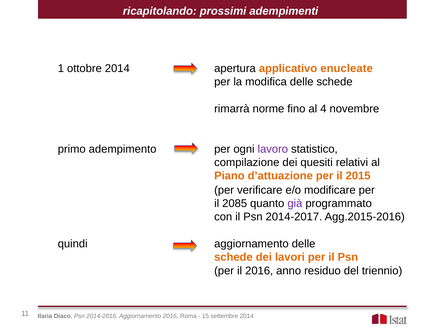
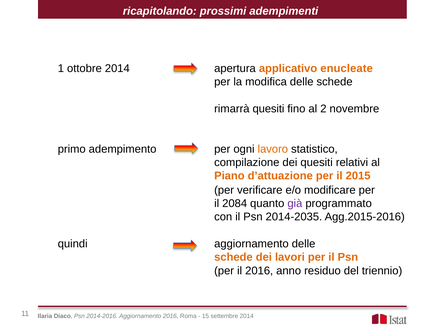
rimarrà norme: norme -> quesiti
4: 4 -> 2
lavoro colour: purple -> orange
2085: 2085 -> 2084
2014-2017: 2014-2017 -> 2014-2035
